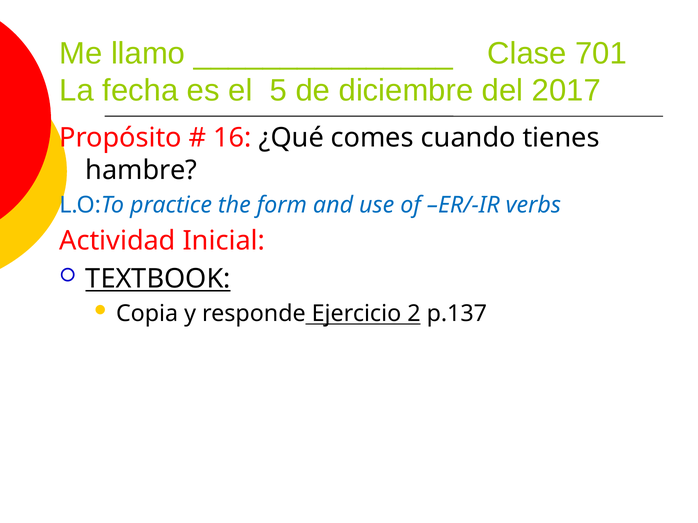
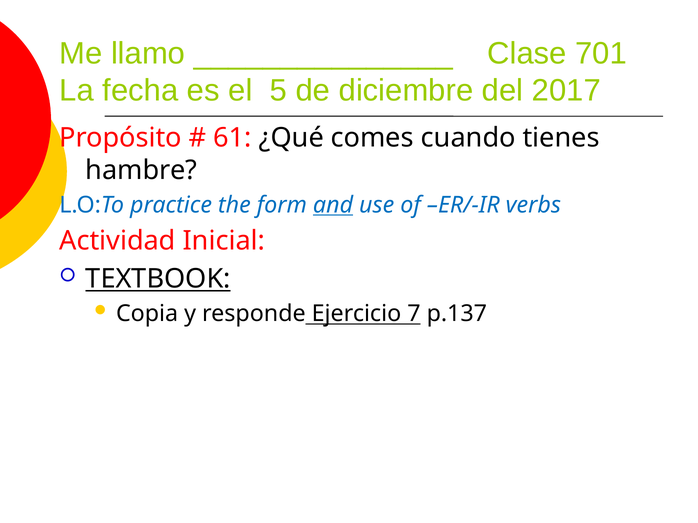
16: 16 -> 61
and underline: none -> present
2: 2 -> 7
